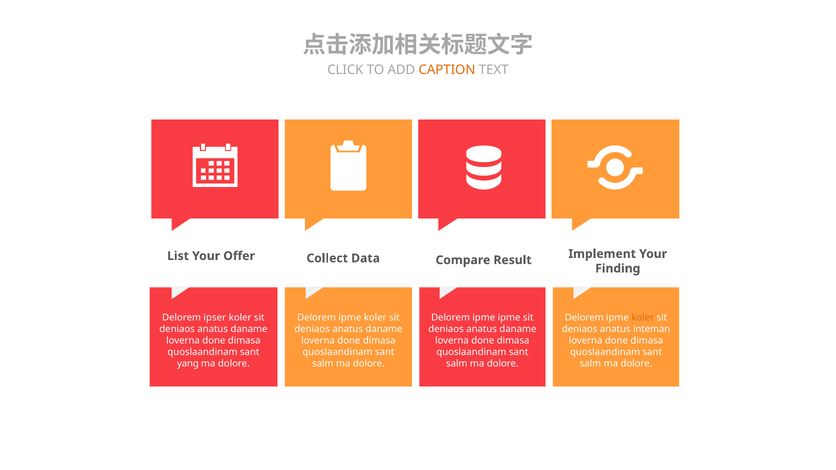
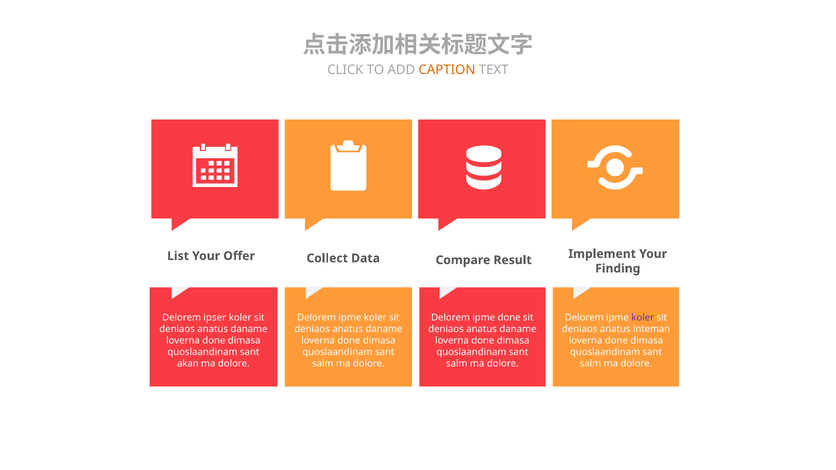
ipme ipme: ipme -> done
koler at (643, 318) colour: orange -> purple
yang: yang -> akan
